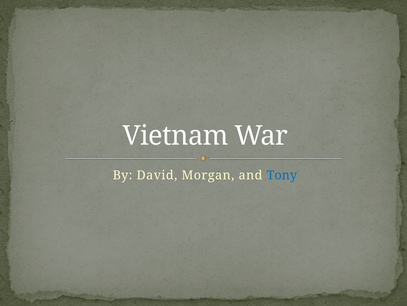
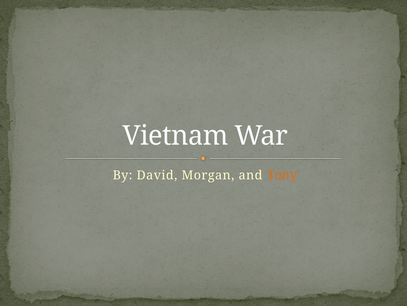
Tony colour: blue -> orange
